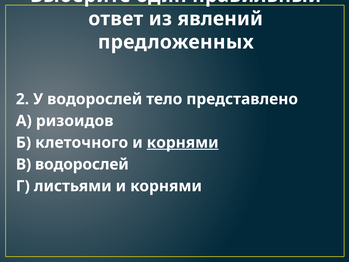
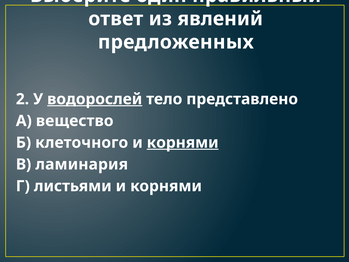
водорослей at (95, 99) underline: none -> present
ризоидов: ризоидов -> вещество
В водорослей: водорослей -> ламинария
